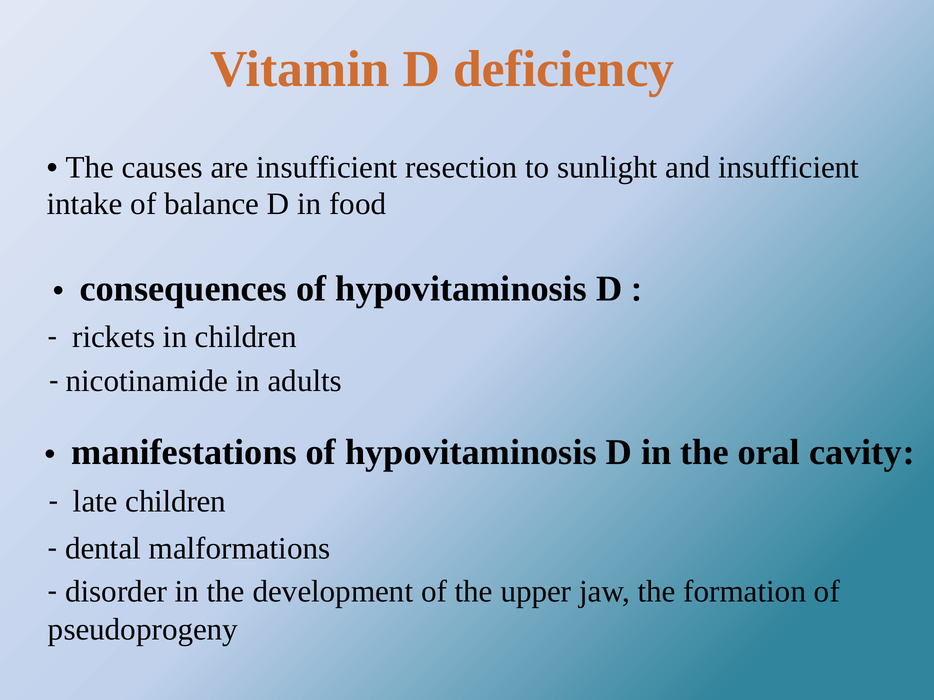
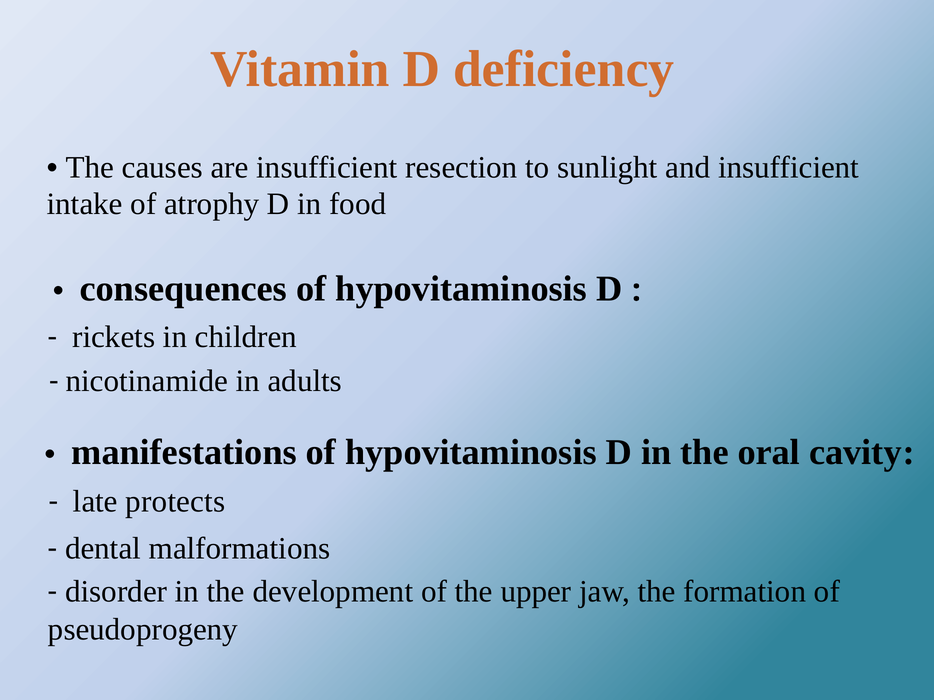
balance: balance -> atrophy
late children: children -> protects
